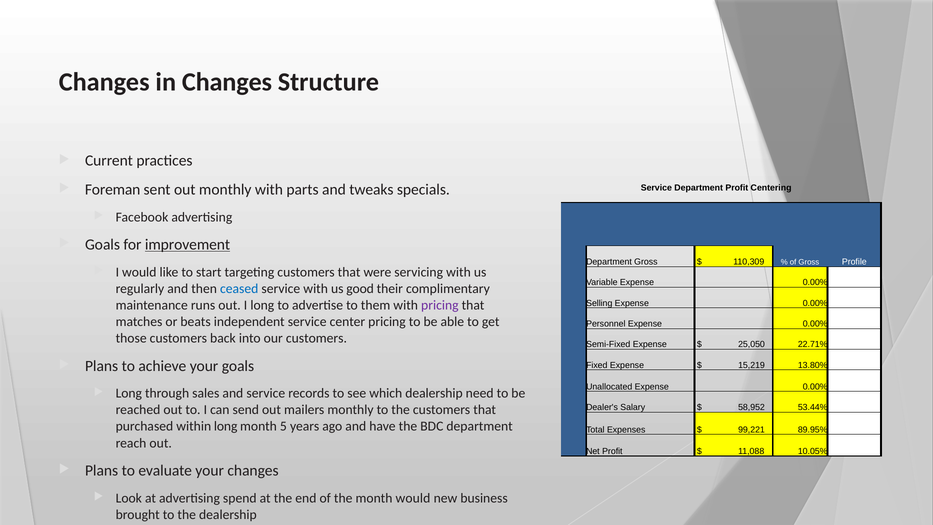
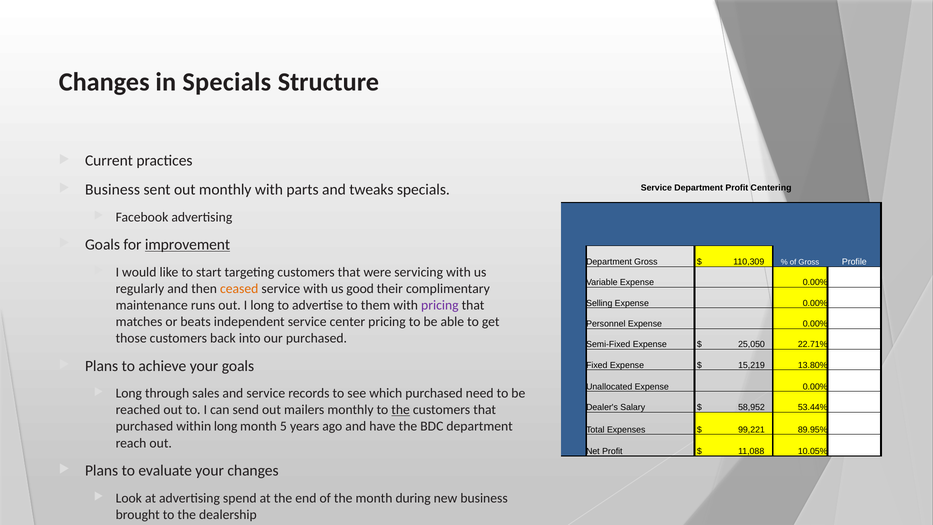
in Changes: Changes -> Specials
Foreman at (113, 189): Foreman -> Business
ceased colour: blue -> orange
our customers: customers -> purchased
which dealership: dealership -> purchased
the at (401, 410) underline: none -> present
month would: would -> during
